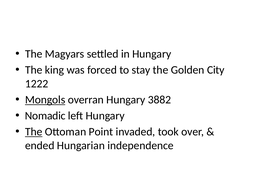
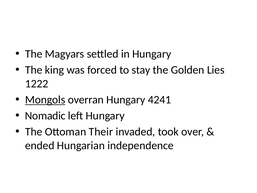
City: City -> Lies
3882: 3882 -> 4241
The at (34, 132) underline: present -> none
Point: Point -> Their
